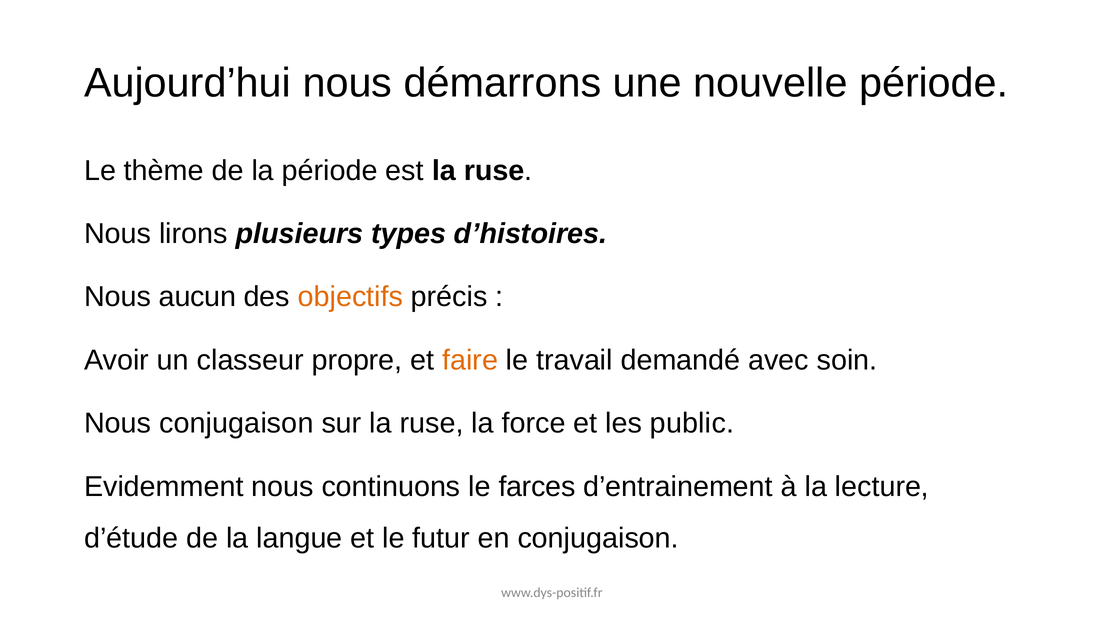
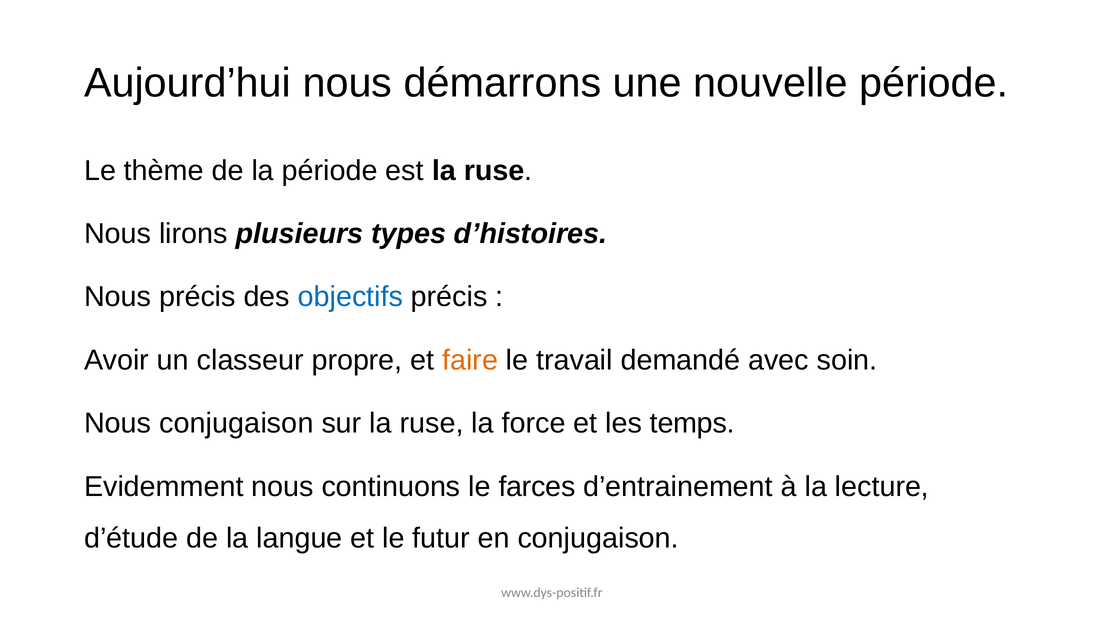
Nous aucun: aucun -> précis
objectifs colour: orange -> blue
public: public -> temps
